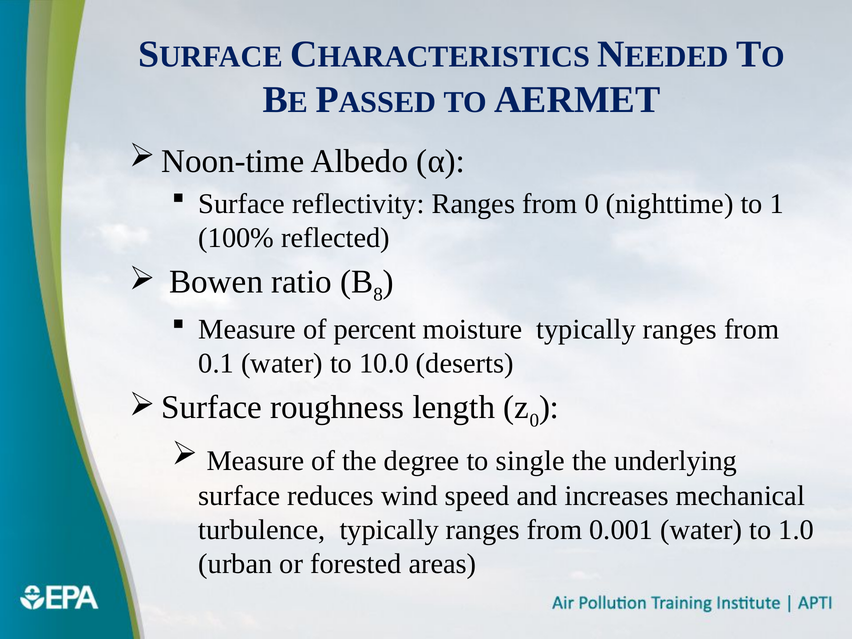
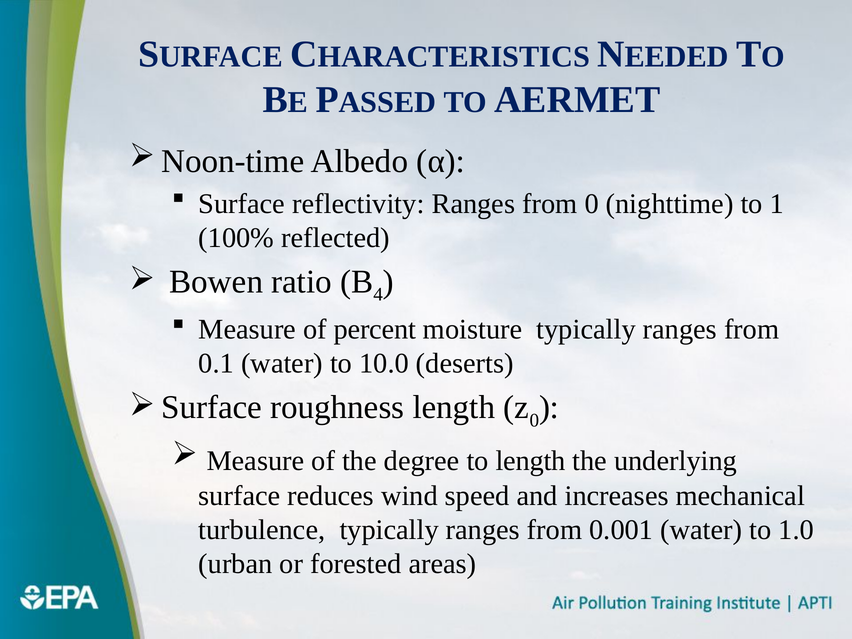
8: 8 -> 4
to single: single -> length
